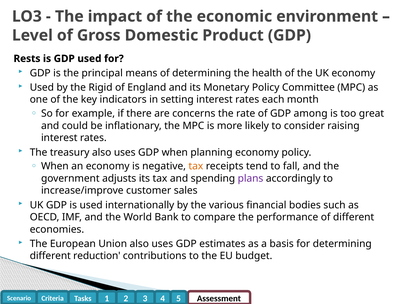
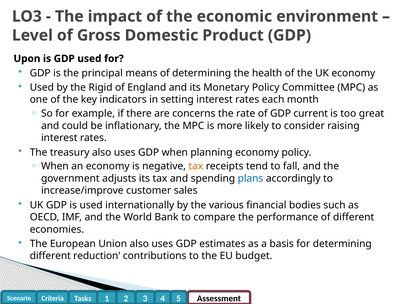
Rests: Rests -> Upon
among: among -> current
plans colour: purple -> blue
